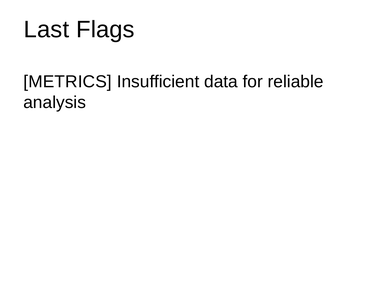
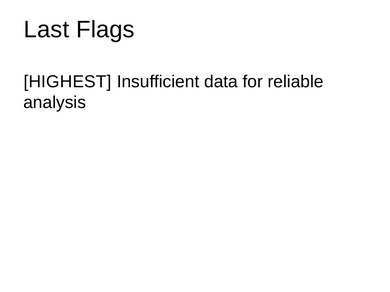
METRICS: METRICS -> HIGHEST
